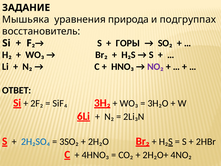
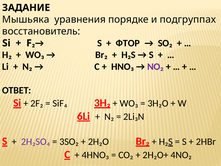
природа: природа -> порядке
ГОРЫ: ГОРЫ -> ФТОР
2H₂SO₄ colour: blue -> purple
